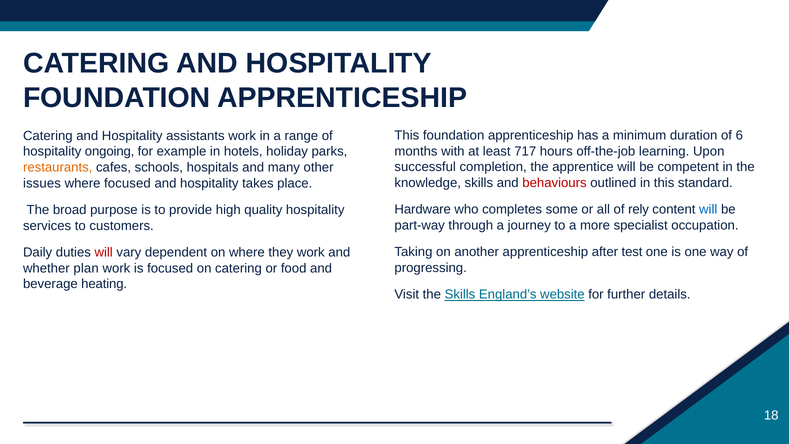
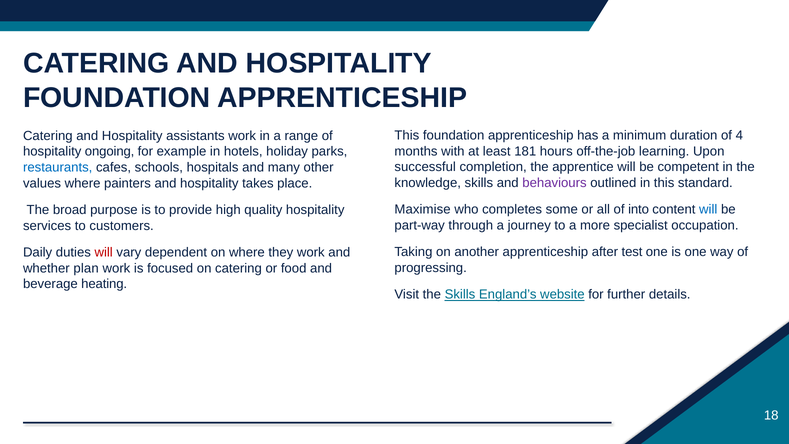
6: 6 -> 4
717: 717 -> 181
restaurants colour: orange -> blue
behaviours colour: red -> purple
issues: issues -> values
where focused: focused -> painters
Hardware: Hardware -> Maximise
rely: rely -> into
